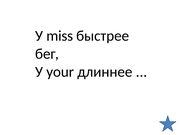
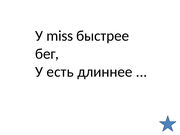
your: your -> есть
